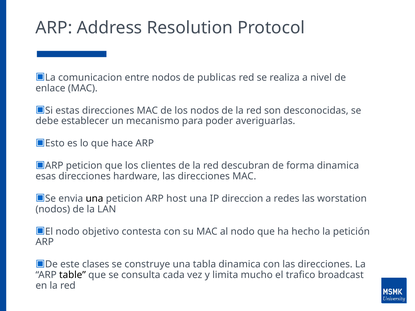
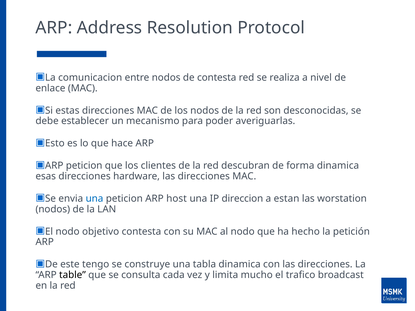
de publicas: publicas -> contesta
una at (94, 199) colour: black -> blue
redes: redes -> estan
clases: clases -> tengo
